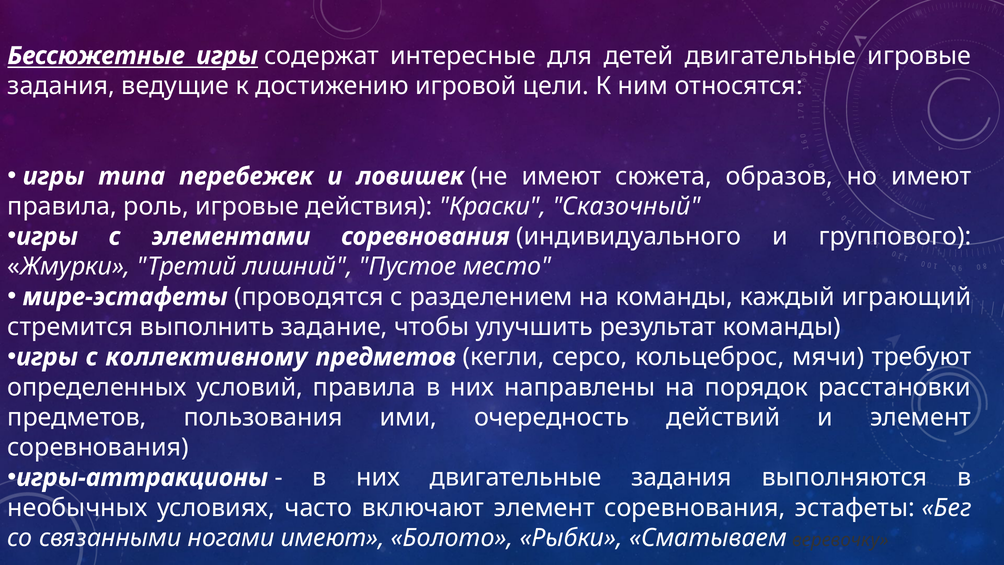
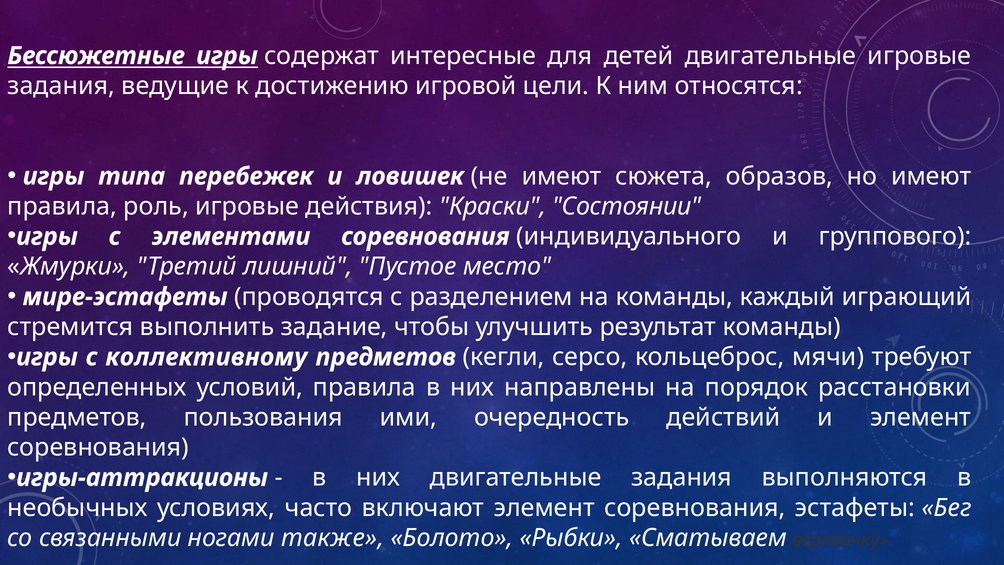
Сказочный: Сказочный -> Состоянии
ногами имеют: имеют -> также
